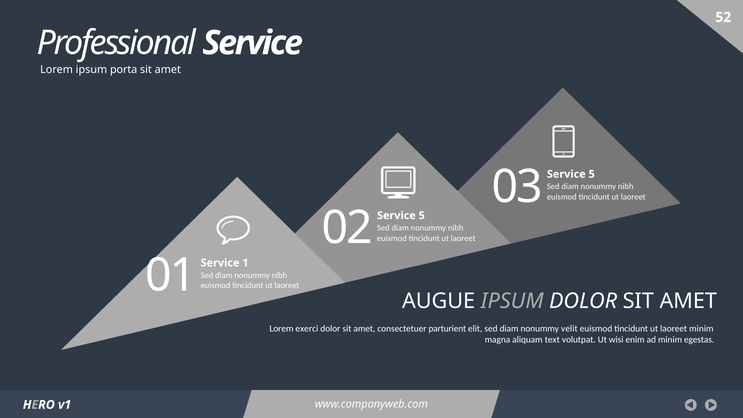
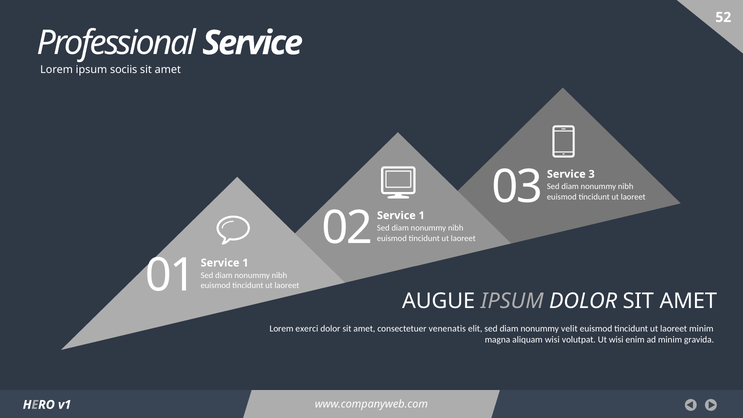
porta: porta -> sociis
5 at (592, 174): 5 -> 3
5 at (422, 215): 5 -> 1
parturient: parturient -> venenatis
aliquam text: text -> wisi
egestas: egestas -> gravida
